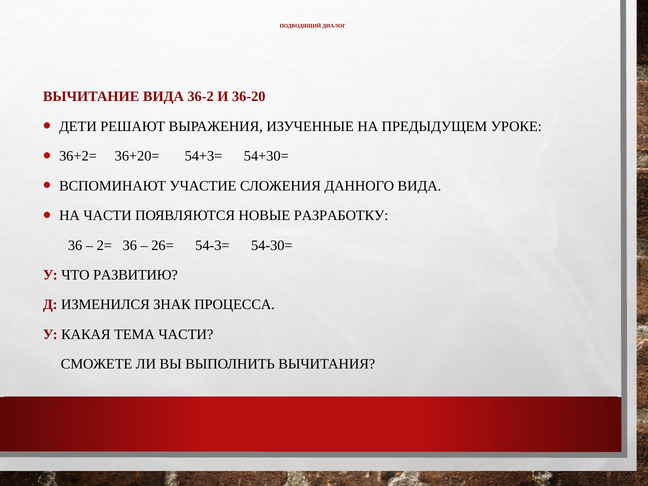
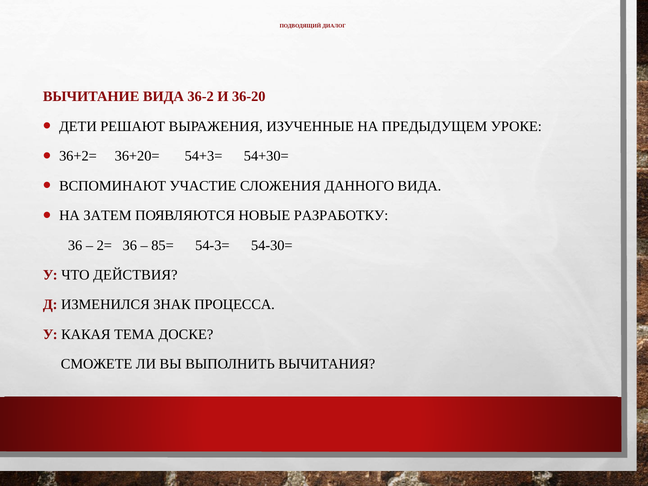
НА ЧАСТИ: ЧАСТИ -> ЗАТЕМ
26=: 26= -> 85=
РАЗВИТИЮ: РАЗВИТИЮ -> ДЕЙСТВИЯ
ТЕМА ЧАСТИ: ЧАСТИ -> ДОСКЕ
